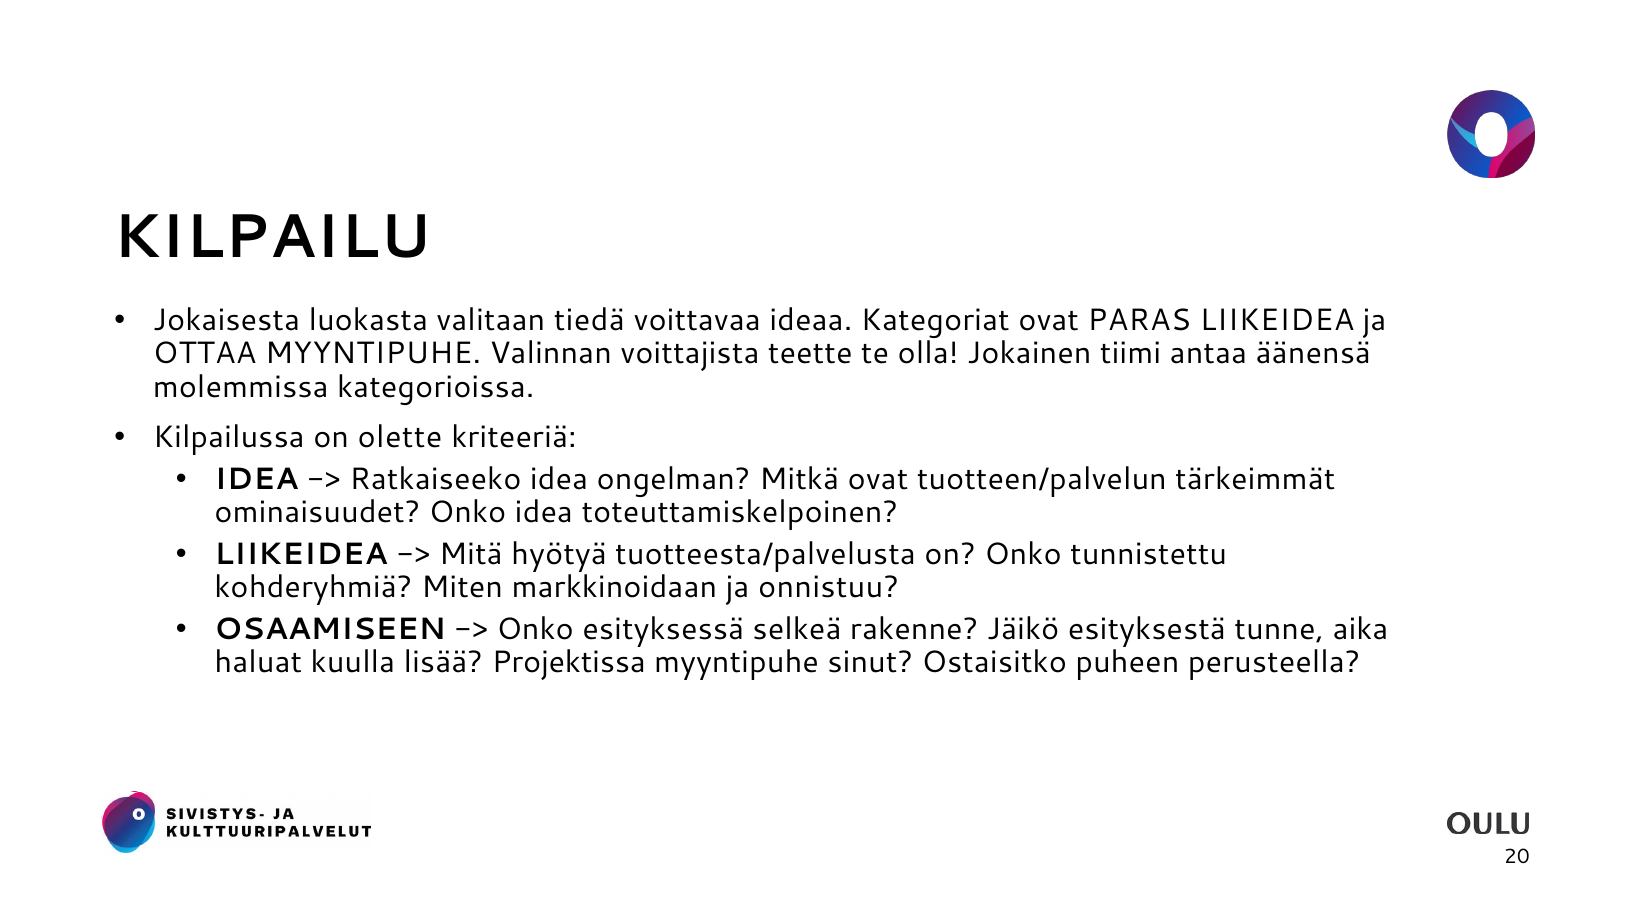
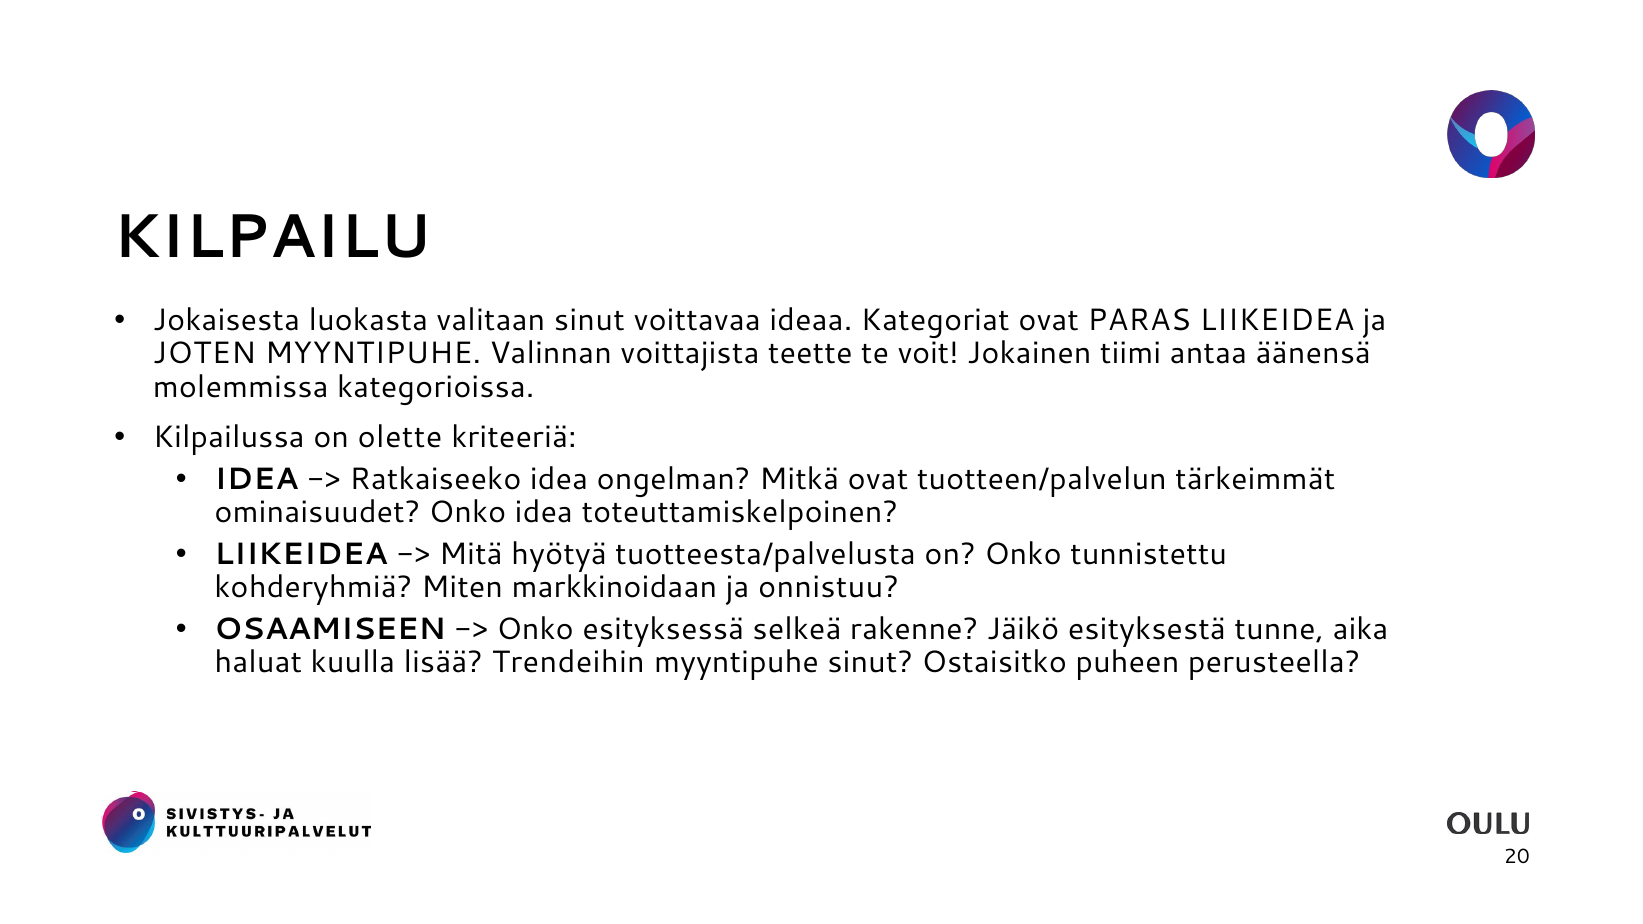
valitaan tiedä: tiedä -> sinut
OTTAA: OTTAA -> JOTEN
olla: olla -> voit
Projektissa: Projektissa -> Trendeihin
